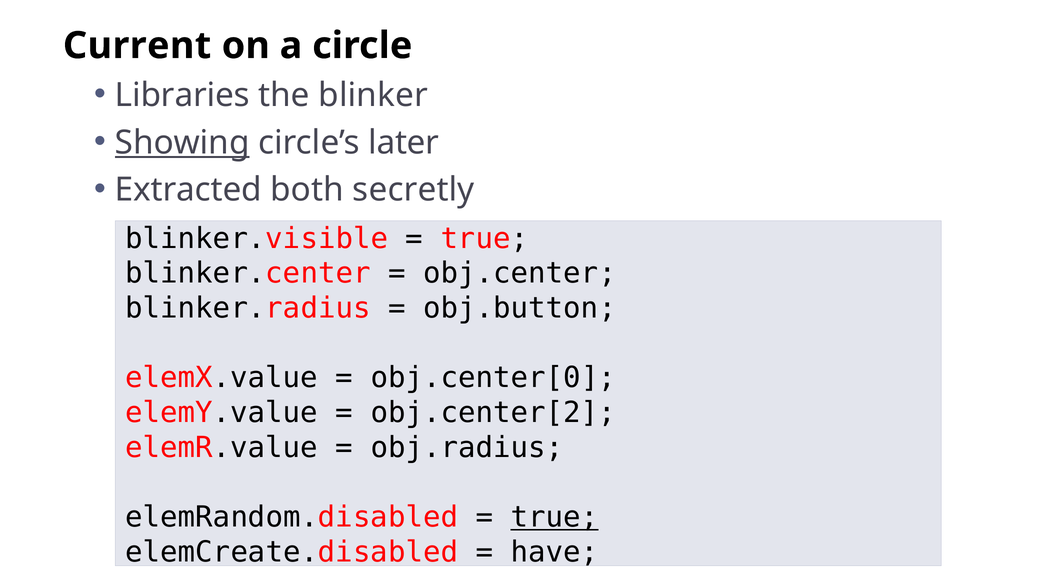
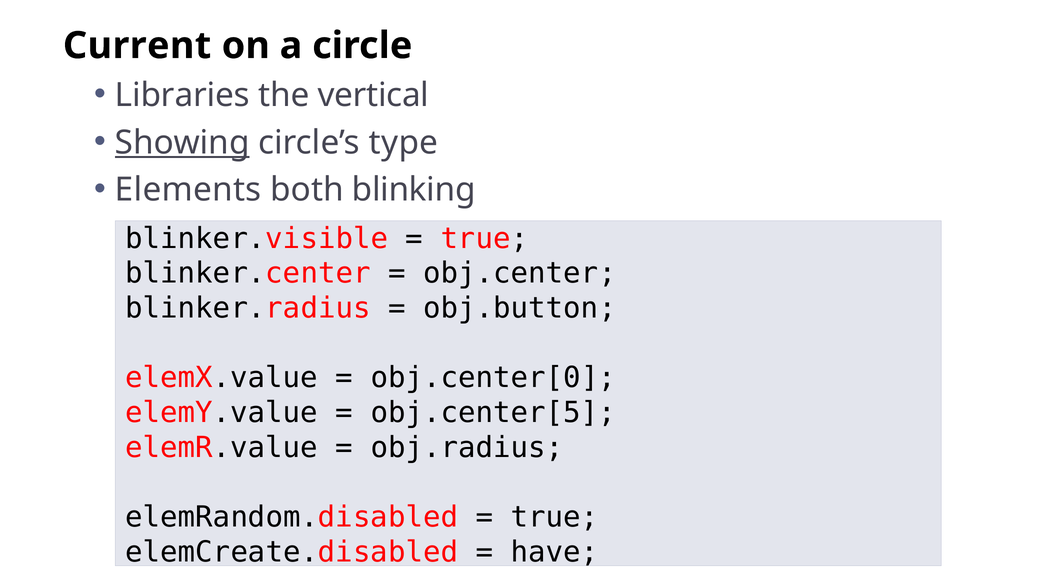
blinker: blinker -> vertical
later: later -> type
Extracted: Extracted -> Elements
secretly: secretly -> blinking
obj.center[2: obj.center[2 -> obj.center[5
true at (554, 518) underline: present -> none
